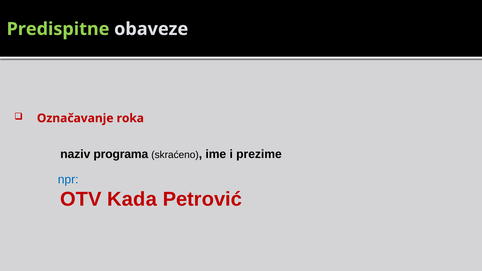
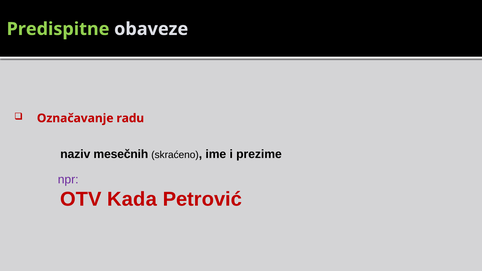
roka: roka -> radu
programa: programa -> mesečnih
npr colour: blue -> purple
